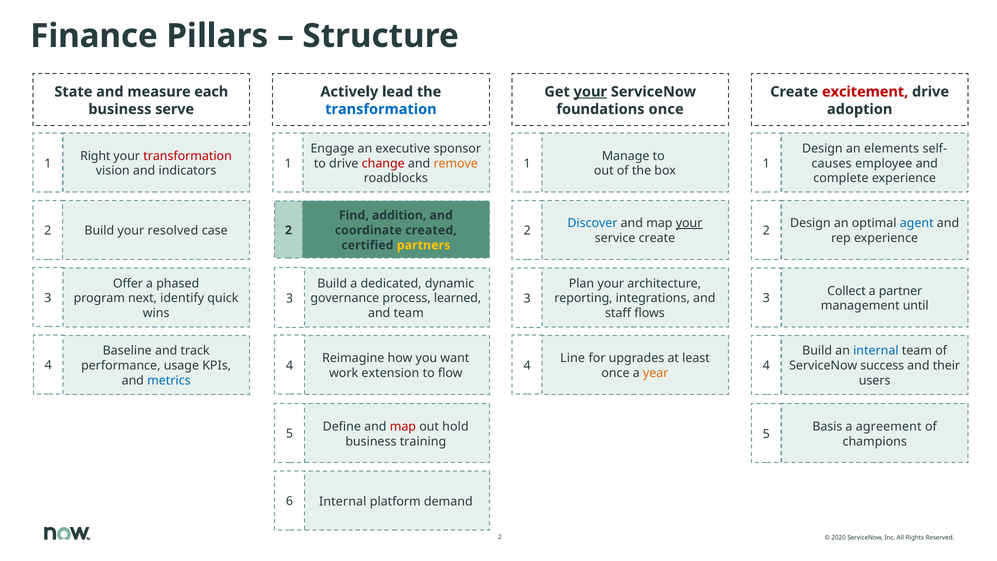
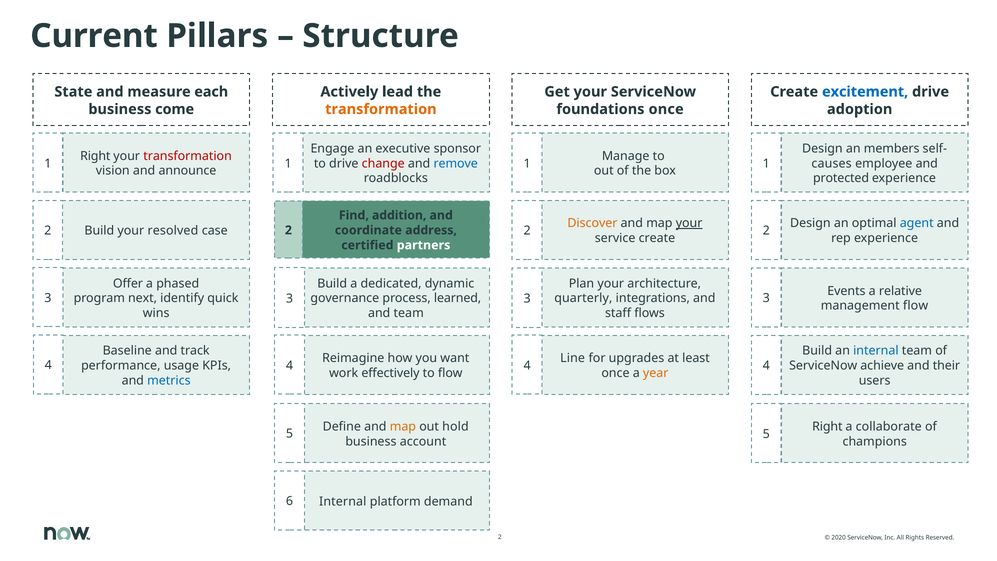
Finance: Finance -> Current
your at (590, 92) underline: present -> none
excitement colour: red -> blue
serve: serve -> come
transformation at (381, 109) colour: blue -> orange
elements: elements -> members
remove colour: orange -> blue
indicators: indicators -> announce
complete: complete -> protected
Discover colour: blue -> orange
created: created -> address
partners colour: yellow -> white
Collect: Collect -> Events
partner: partner -> relative
reporting: reporting -> quarterly
management until: until -> flow
success: success -> achieve
extension: extension -> effectively
map at (403, 426) colour: red -> orange
Basis at (827, 426): Basis -> Right
agreement: agreement -> collaborate
training: training -> account
